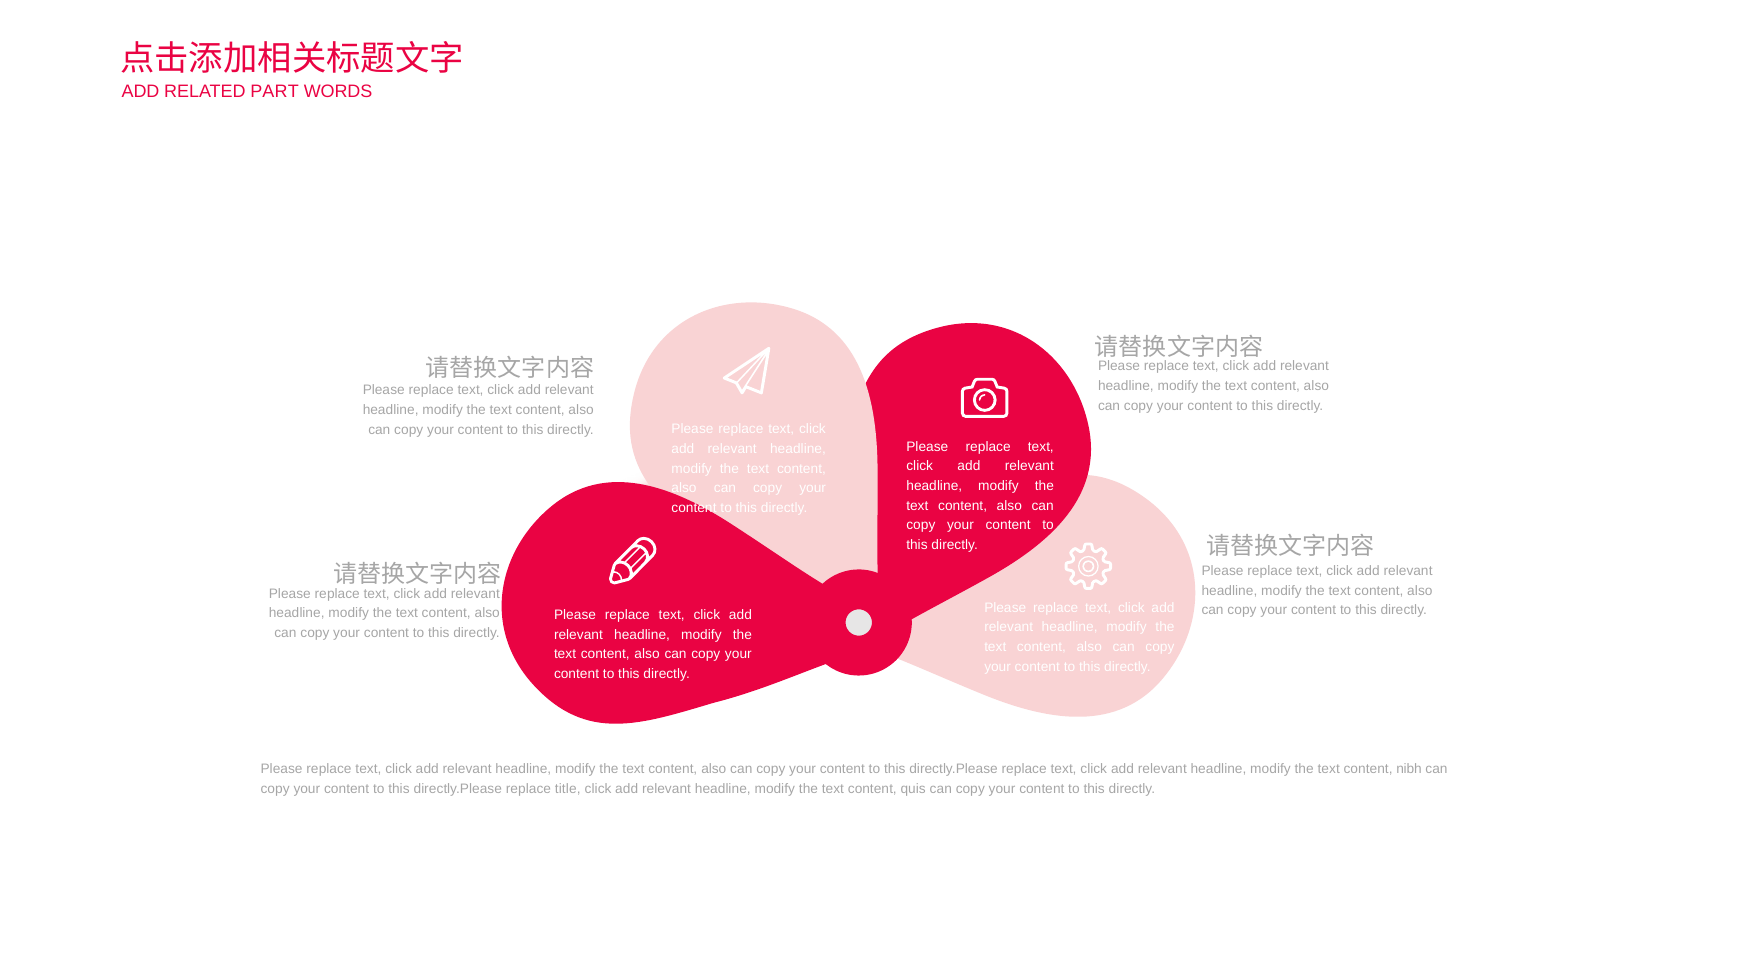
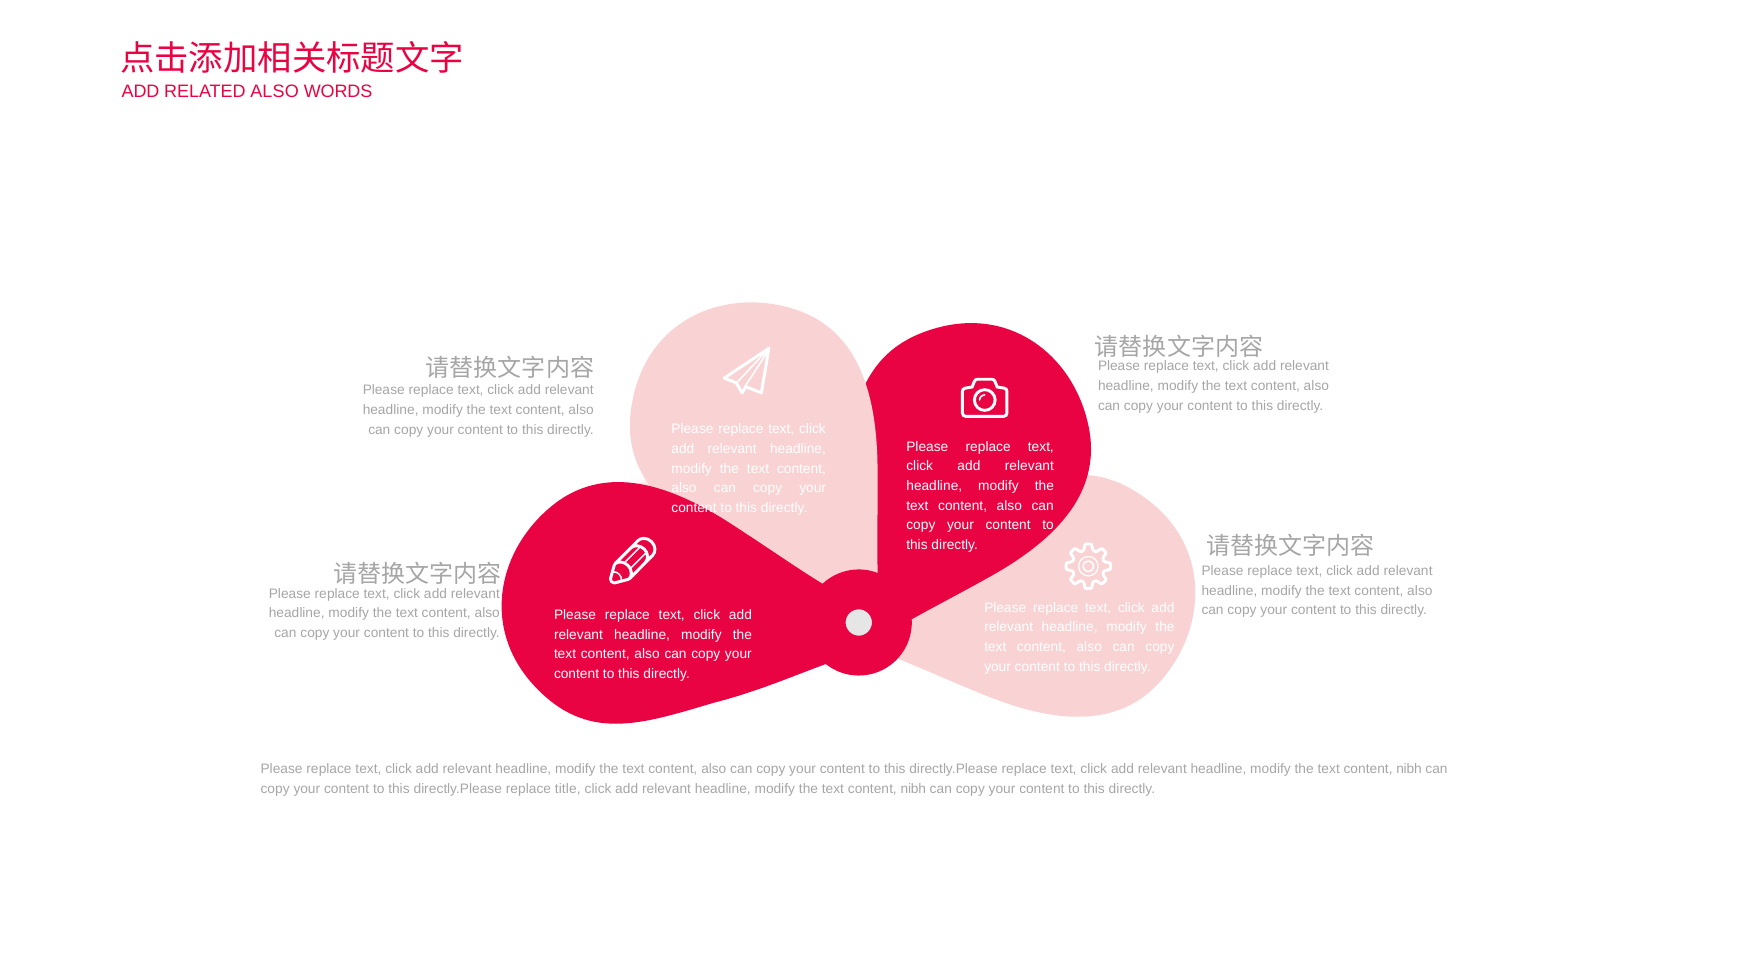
RELATED PART: PART -> ALSO
quis at (913, 789): quis -> nibh
